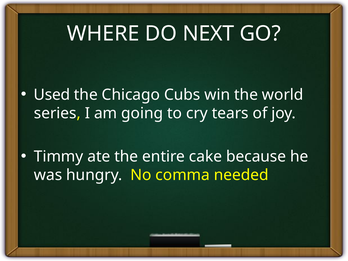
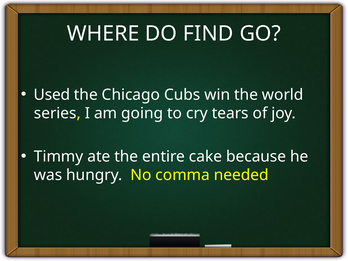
NEXT: NEXT -> FIND
